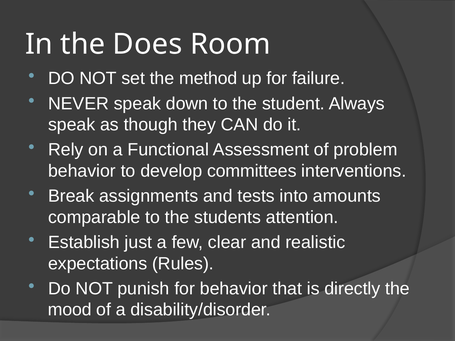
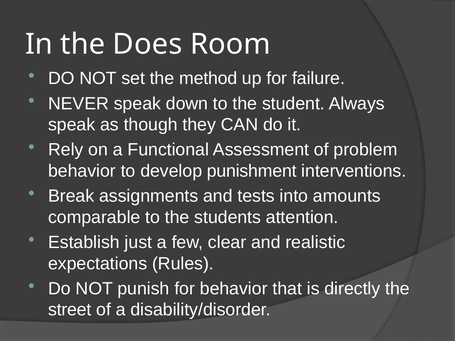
committees: committees -> punishment
mood: mood -> street
